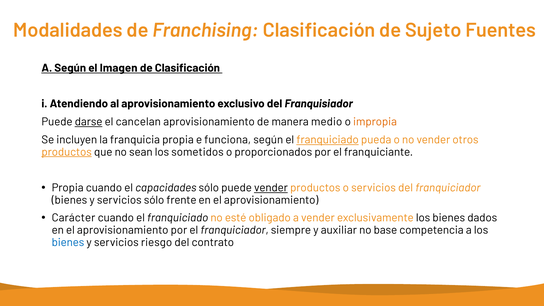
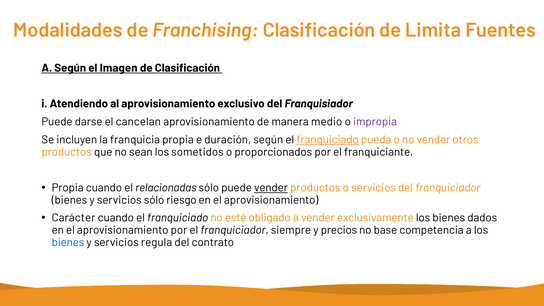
Sujeto: Sujeto -> Limita
darse underline: present -> none
impropia colour: orange -> purple
funciona: funciona -> duración
productos at (67, 152) underline: present -> none
capacidades: capacidades -> relacionadas
frente: frente -> riesgo
auxiliar: auxiliar -> precios
riesgo: riesgo -> regula
